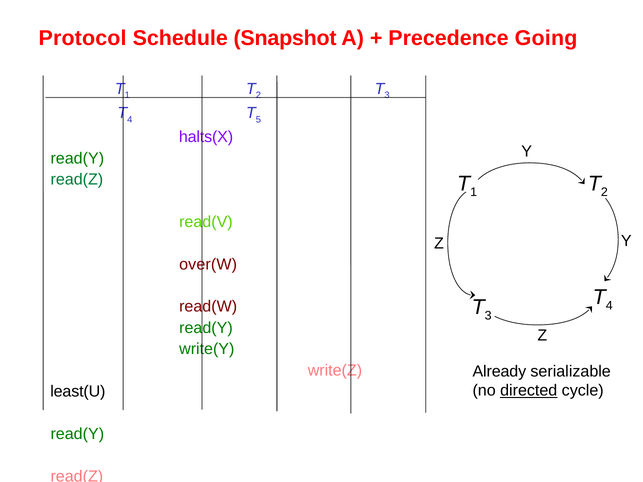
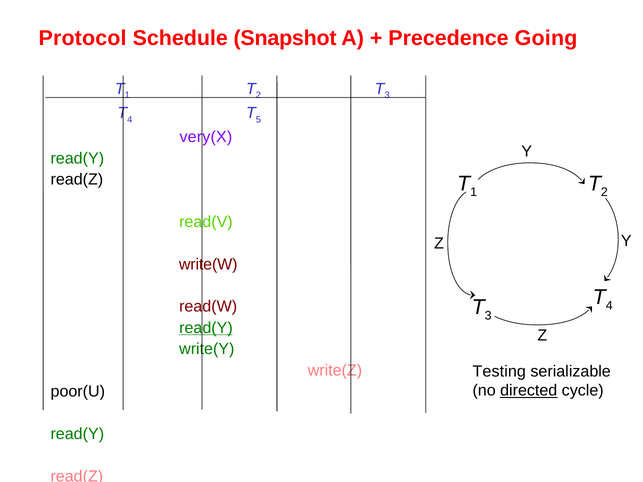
halts(X: halts(X -> very(X
read(Z at (77, 180) colour: green -> black
over(W: over(W -> write(W
read(Y at (206, 328) underline: none -> present
Already: Already -> Testing
least(U: least(U -> poor(U
